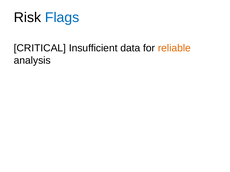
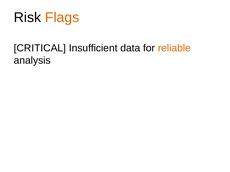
Flags colour: blue -> orange
